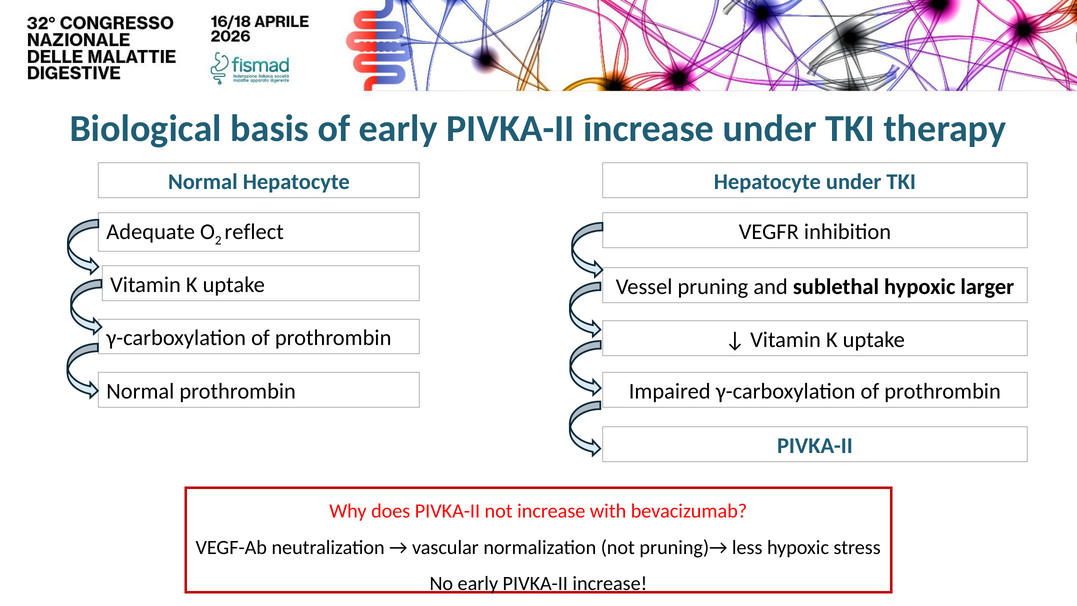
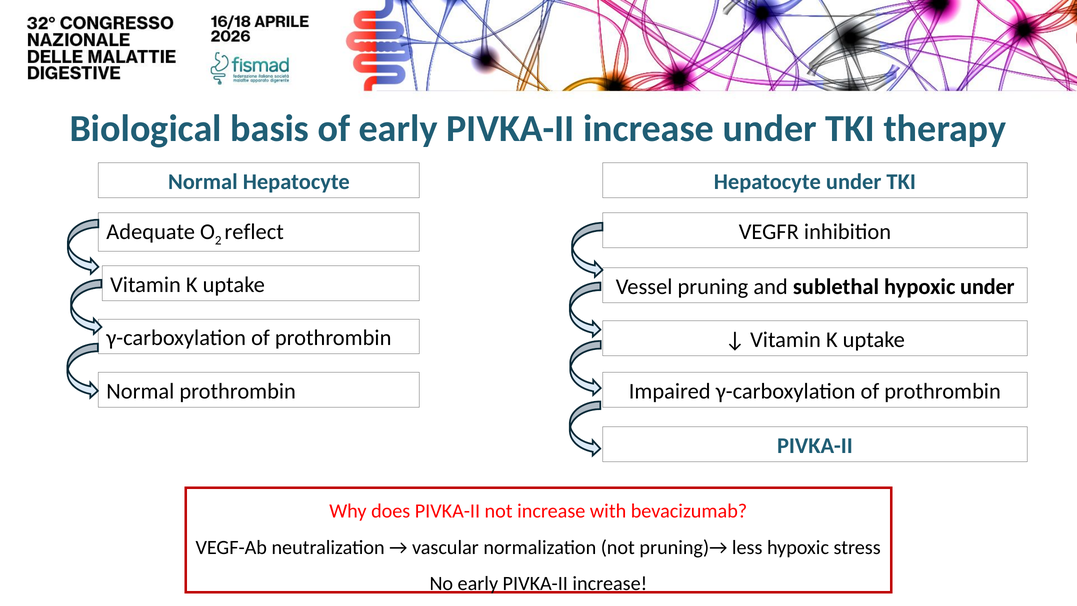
hypoxic larger: larger -> under
